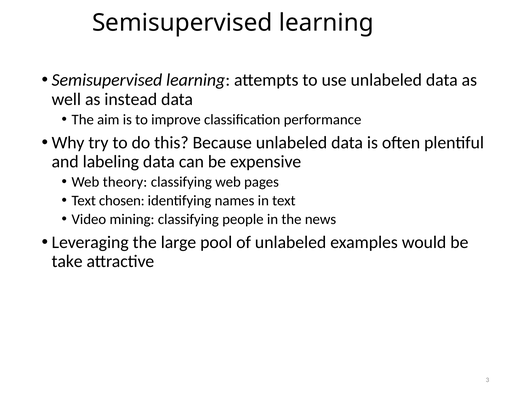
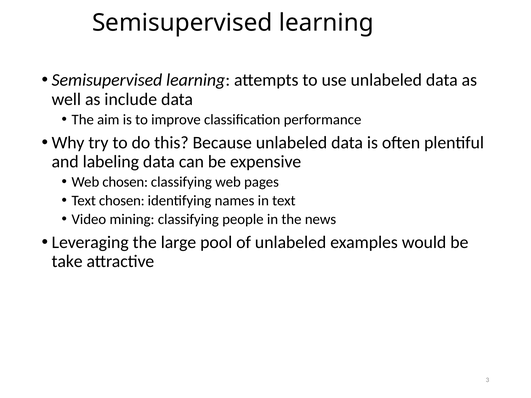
instead: instead -> include
Web theory: theory -> chosen
